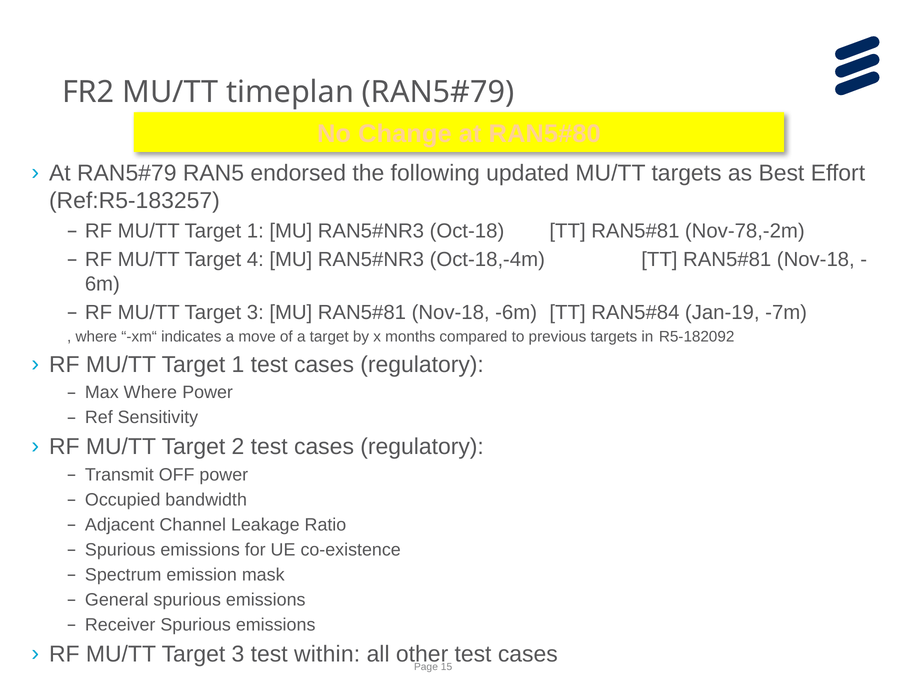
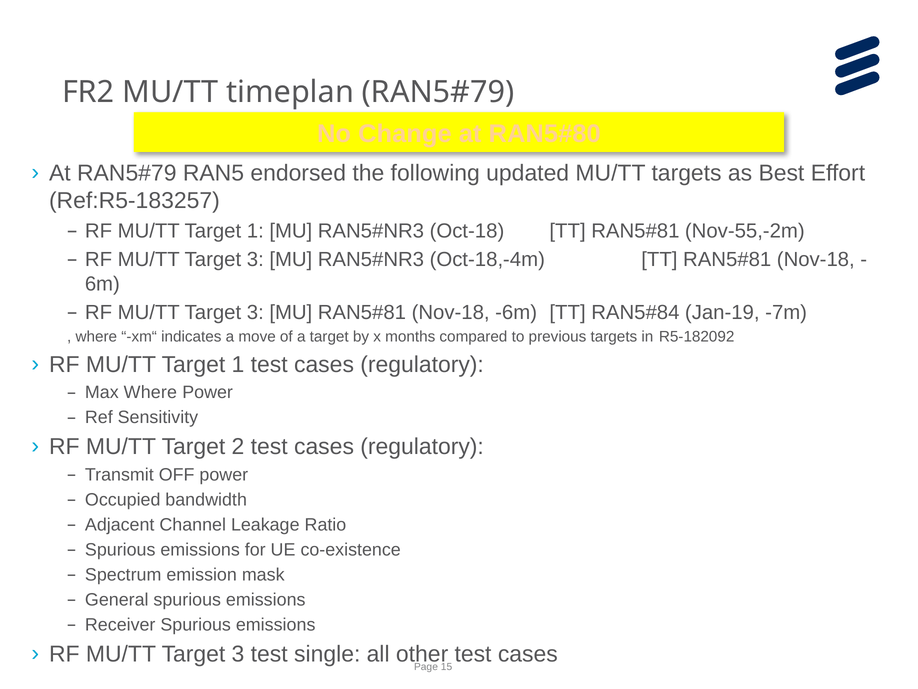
Nov-78,-2m: Nov-78,-2m -> Nov-55,-2m
4 at (255, 259): 4 -> 3
within: within -> single
